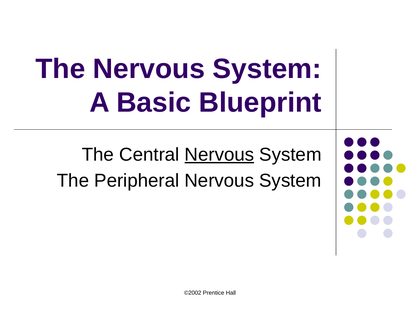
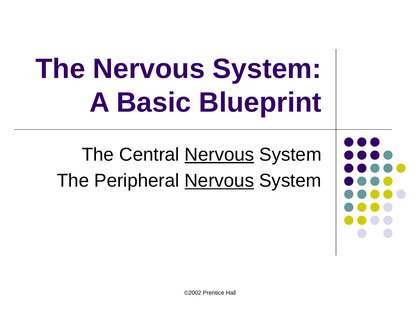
Nervous at (219, 181) underline: none -> present
